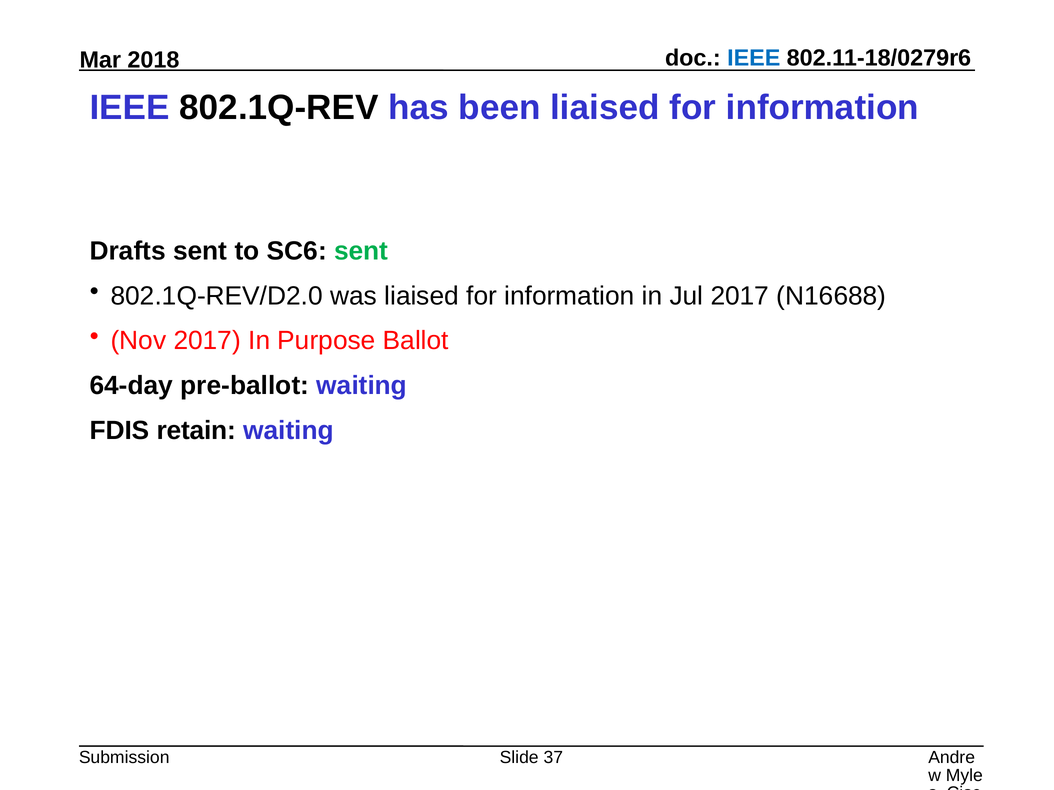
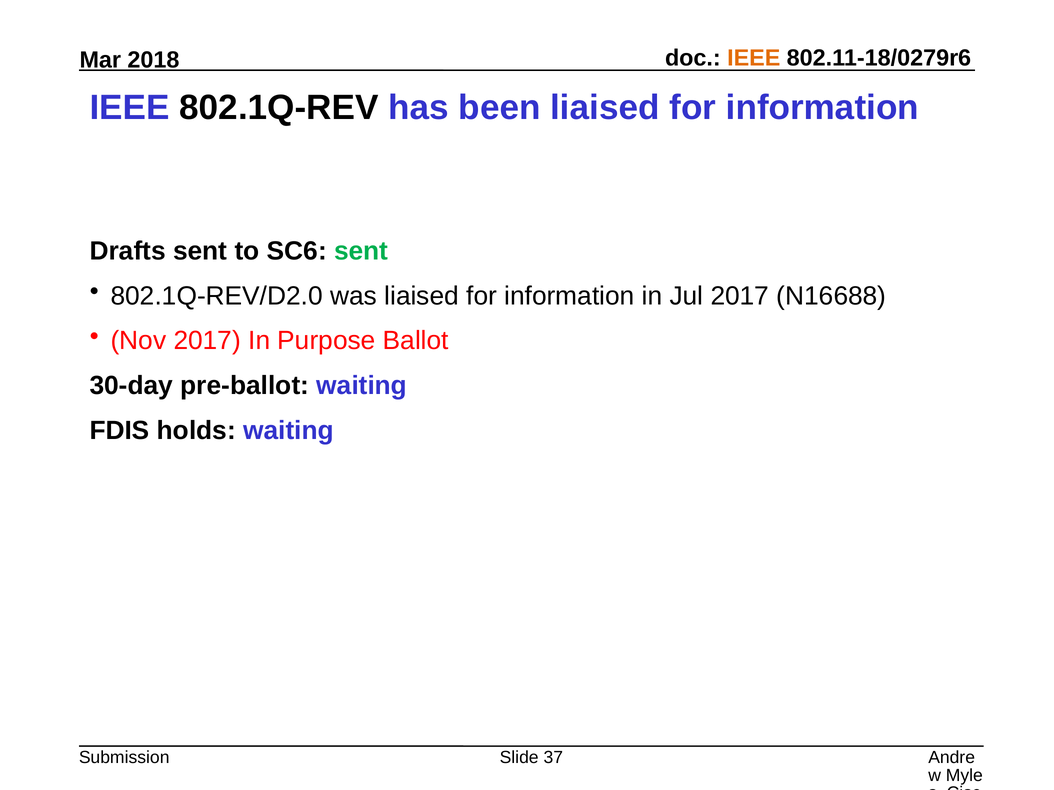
IEEE at (754, 58) colour: blue -> orange
64-day: 64-day -> 30-day
retain: retain -> holds
